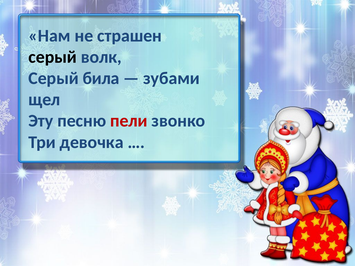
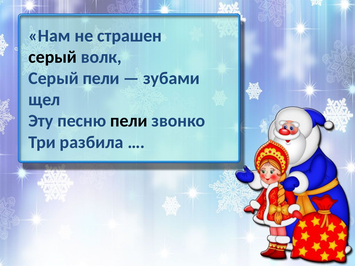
Серый била: била -> пели
пели at (129, 121) colour: red -> black
девочка: девочка -> разбила
